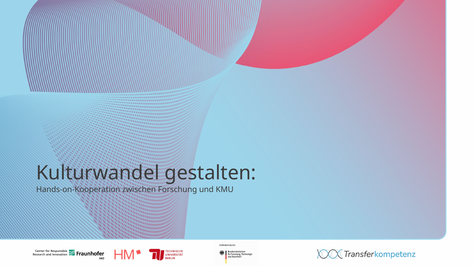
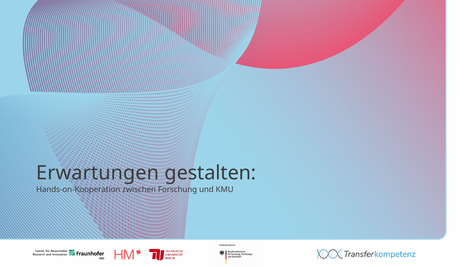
Kulturwandel: Kulturwandel -> Erwartungen
